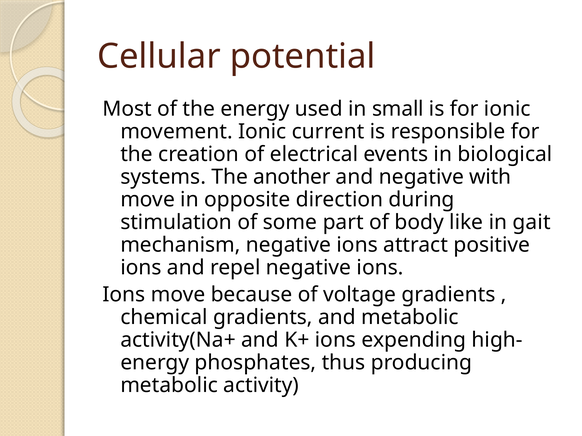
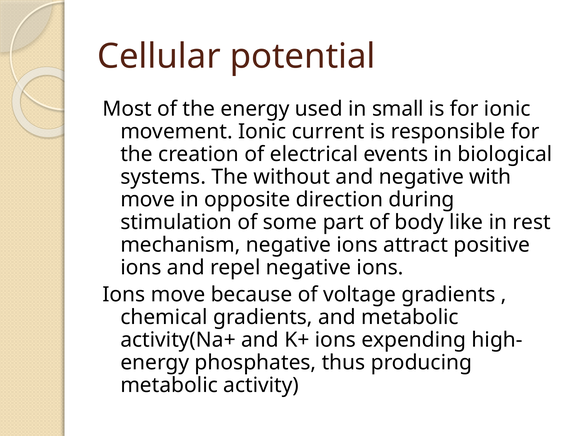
another: another -> without
gait: gait -> rest
